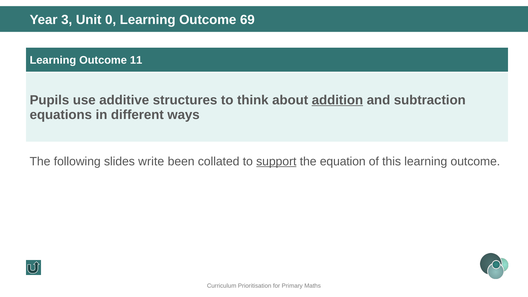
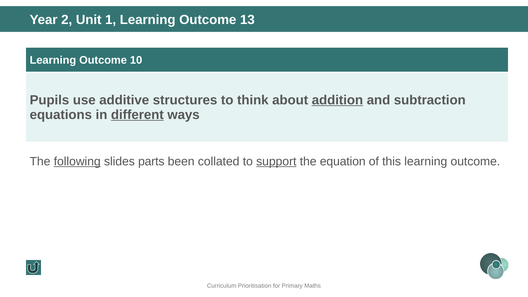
3: 3 -> 2
0: 0 -> 1
69: 69 -> 13
11: 11 -> 10
different underline: none -> present
following underline: none -> present
write: write -> parts
